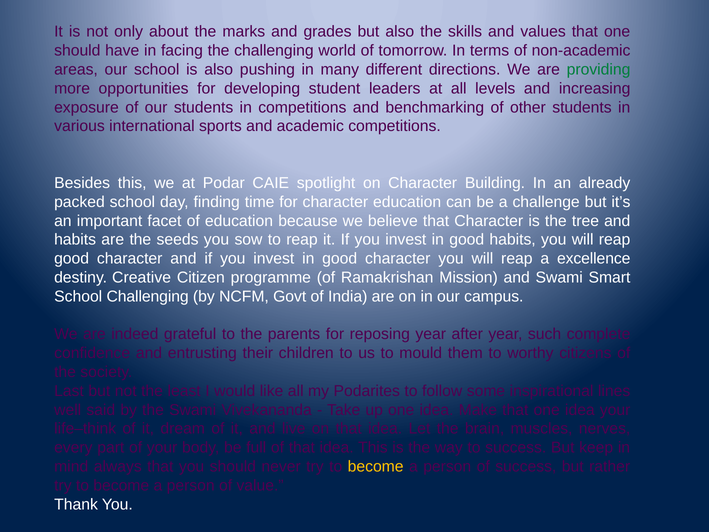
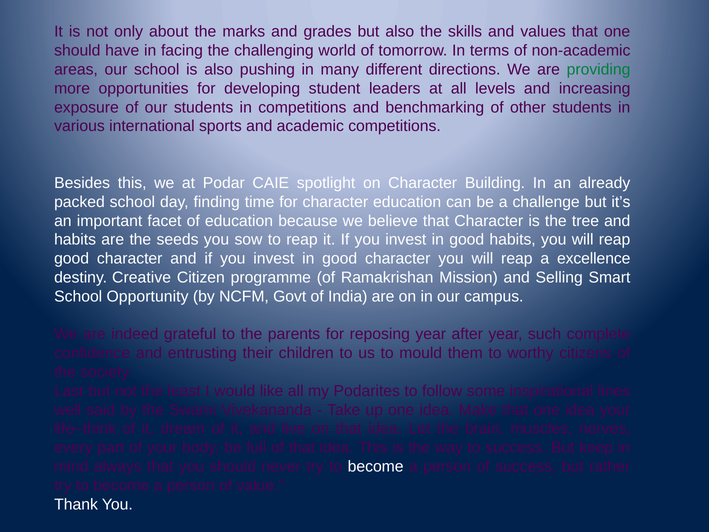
and Swami: Swami -> Selling
School Challenging: Challenging -> Opportunity
become at (376, 466) colour: yellow -> white
